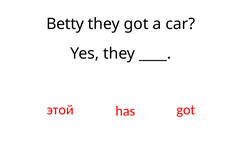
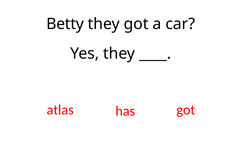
этой: этой -> atlas
